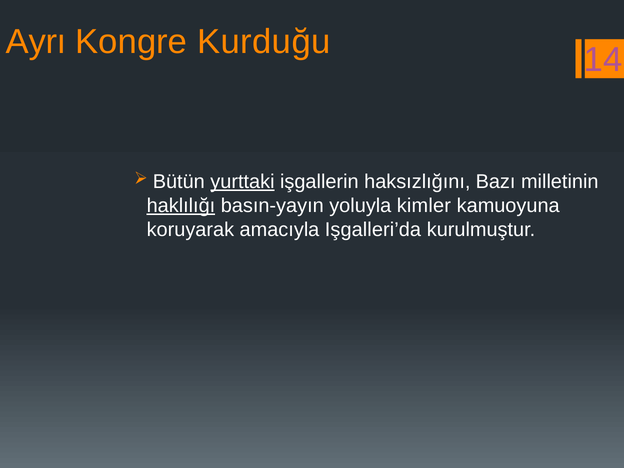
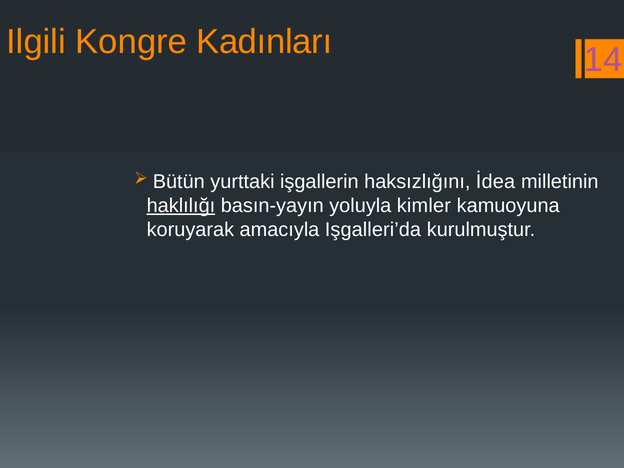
Ayrı: Ayrı -> Ilgili
Kurduğu: Kurduğu -> Kadınları
yurttaki underline: present -> none
Bazı: Bazı -> İdea
